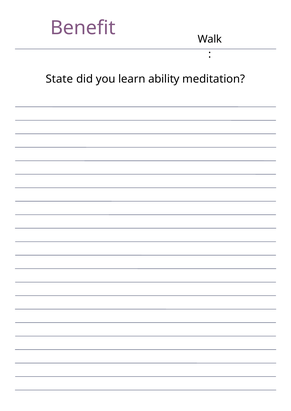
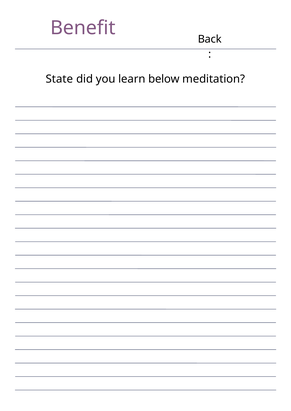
Walk: Walk -> Back
ability: ability -> below
